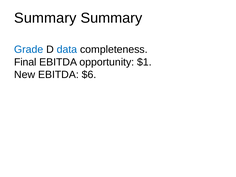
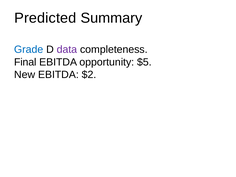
Summary at (45, 18): Summary -> Predicted
data colour: blue -> purple
$1: $1 -> $5
$6: $6 -> $2
